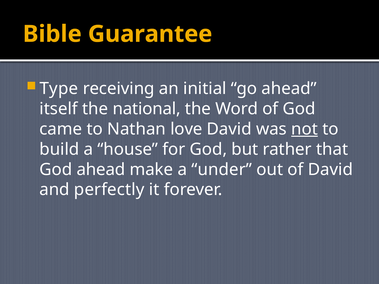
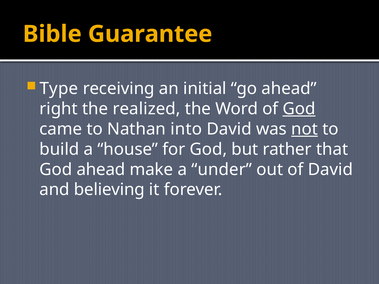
itself: itself -> right
national: national -> realized
God at (299, 109) underline: none -> present
love: love -> into
perfectly: perfectly -> believing
